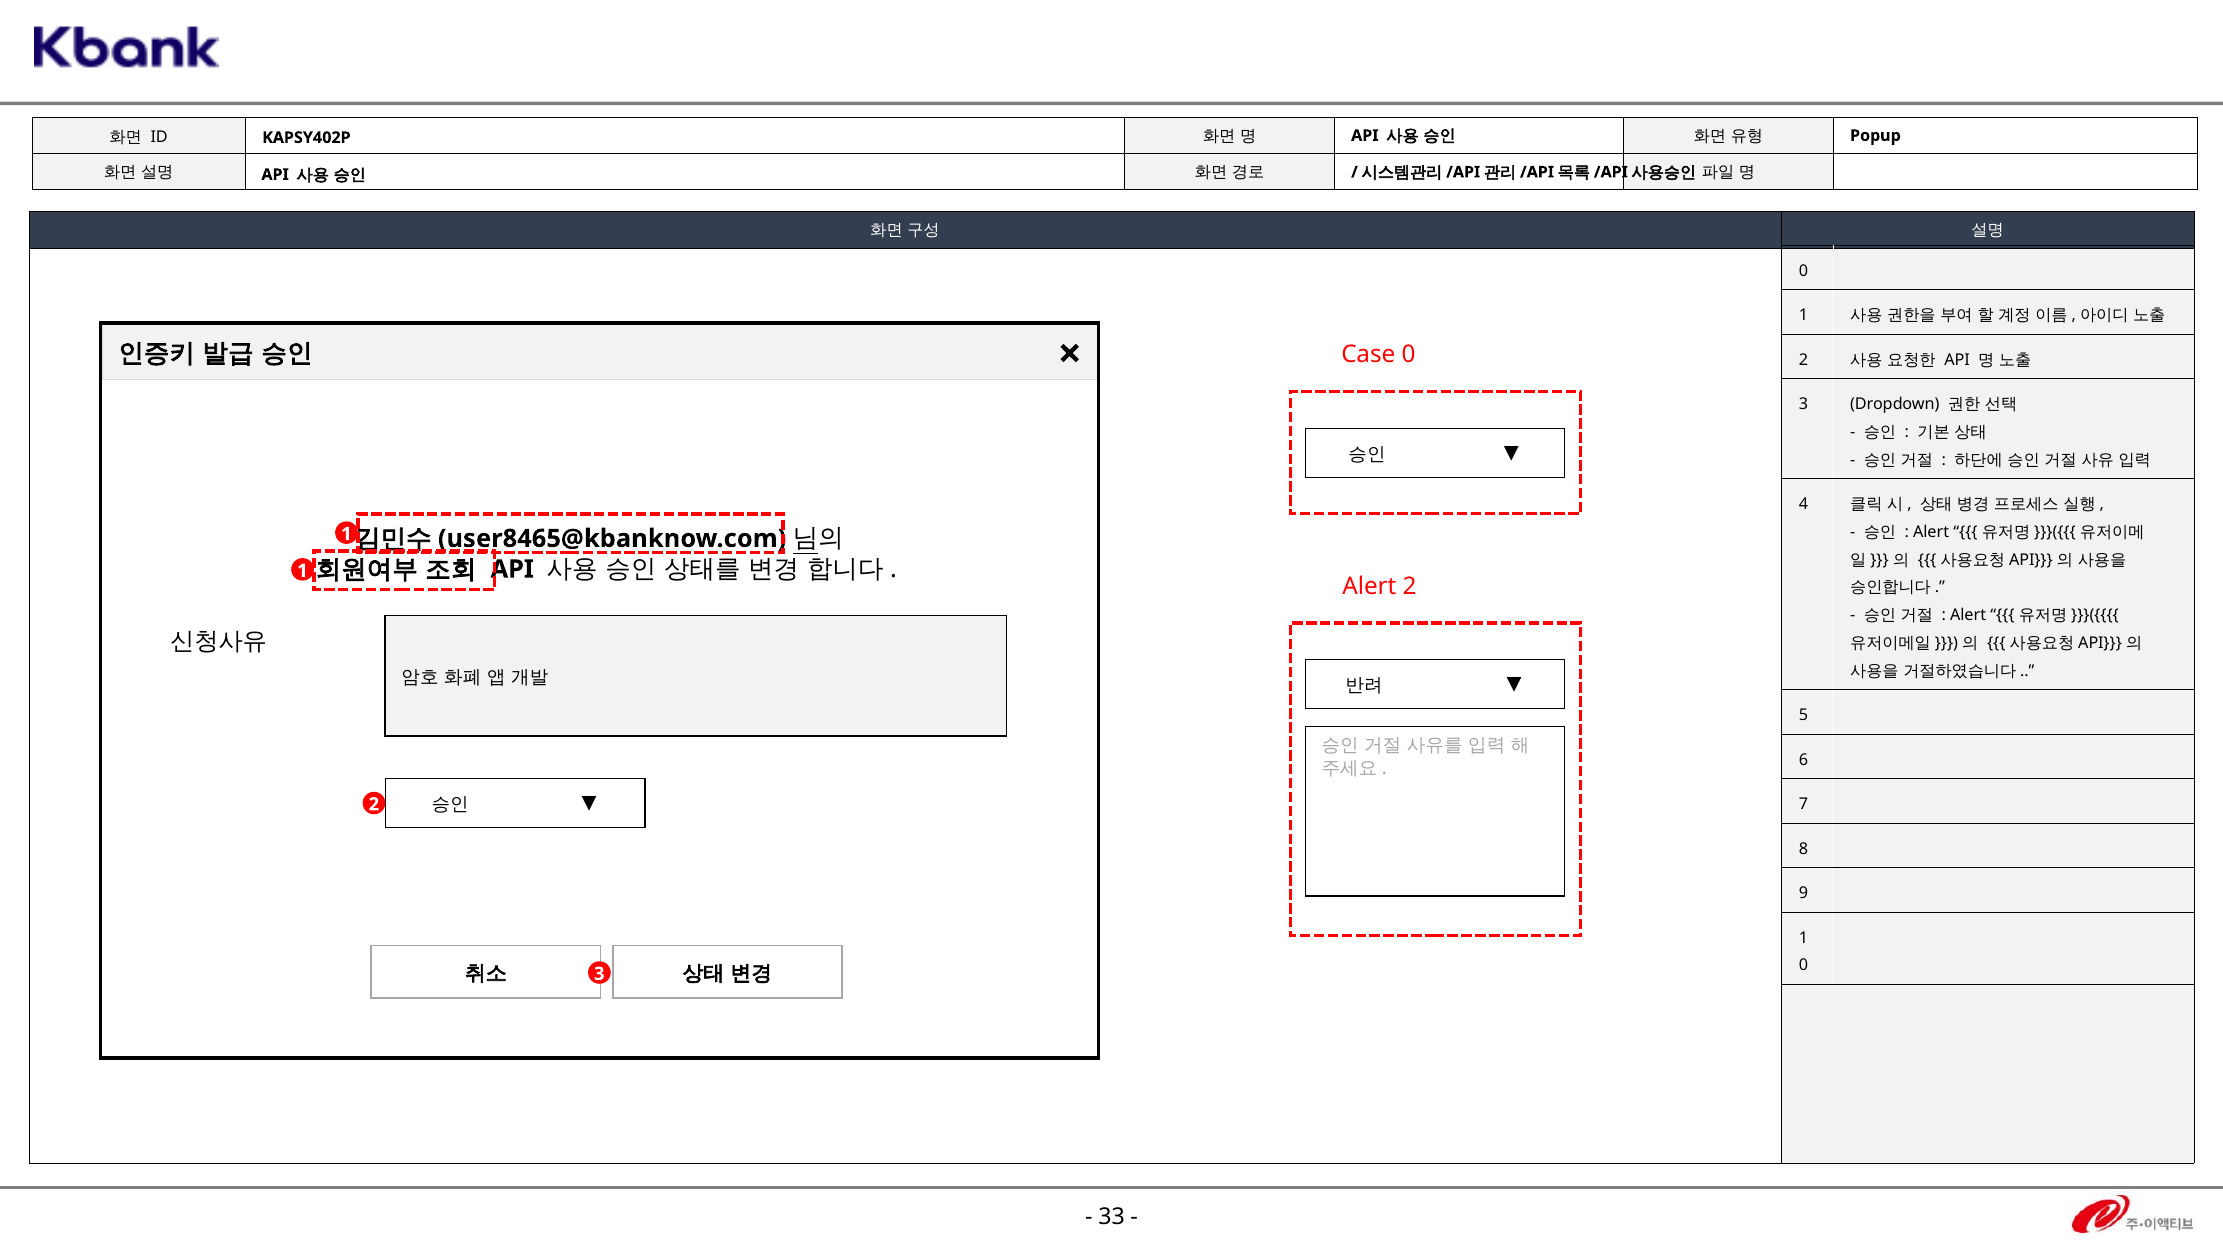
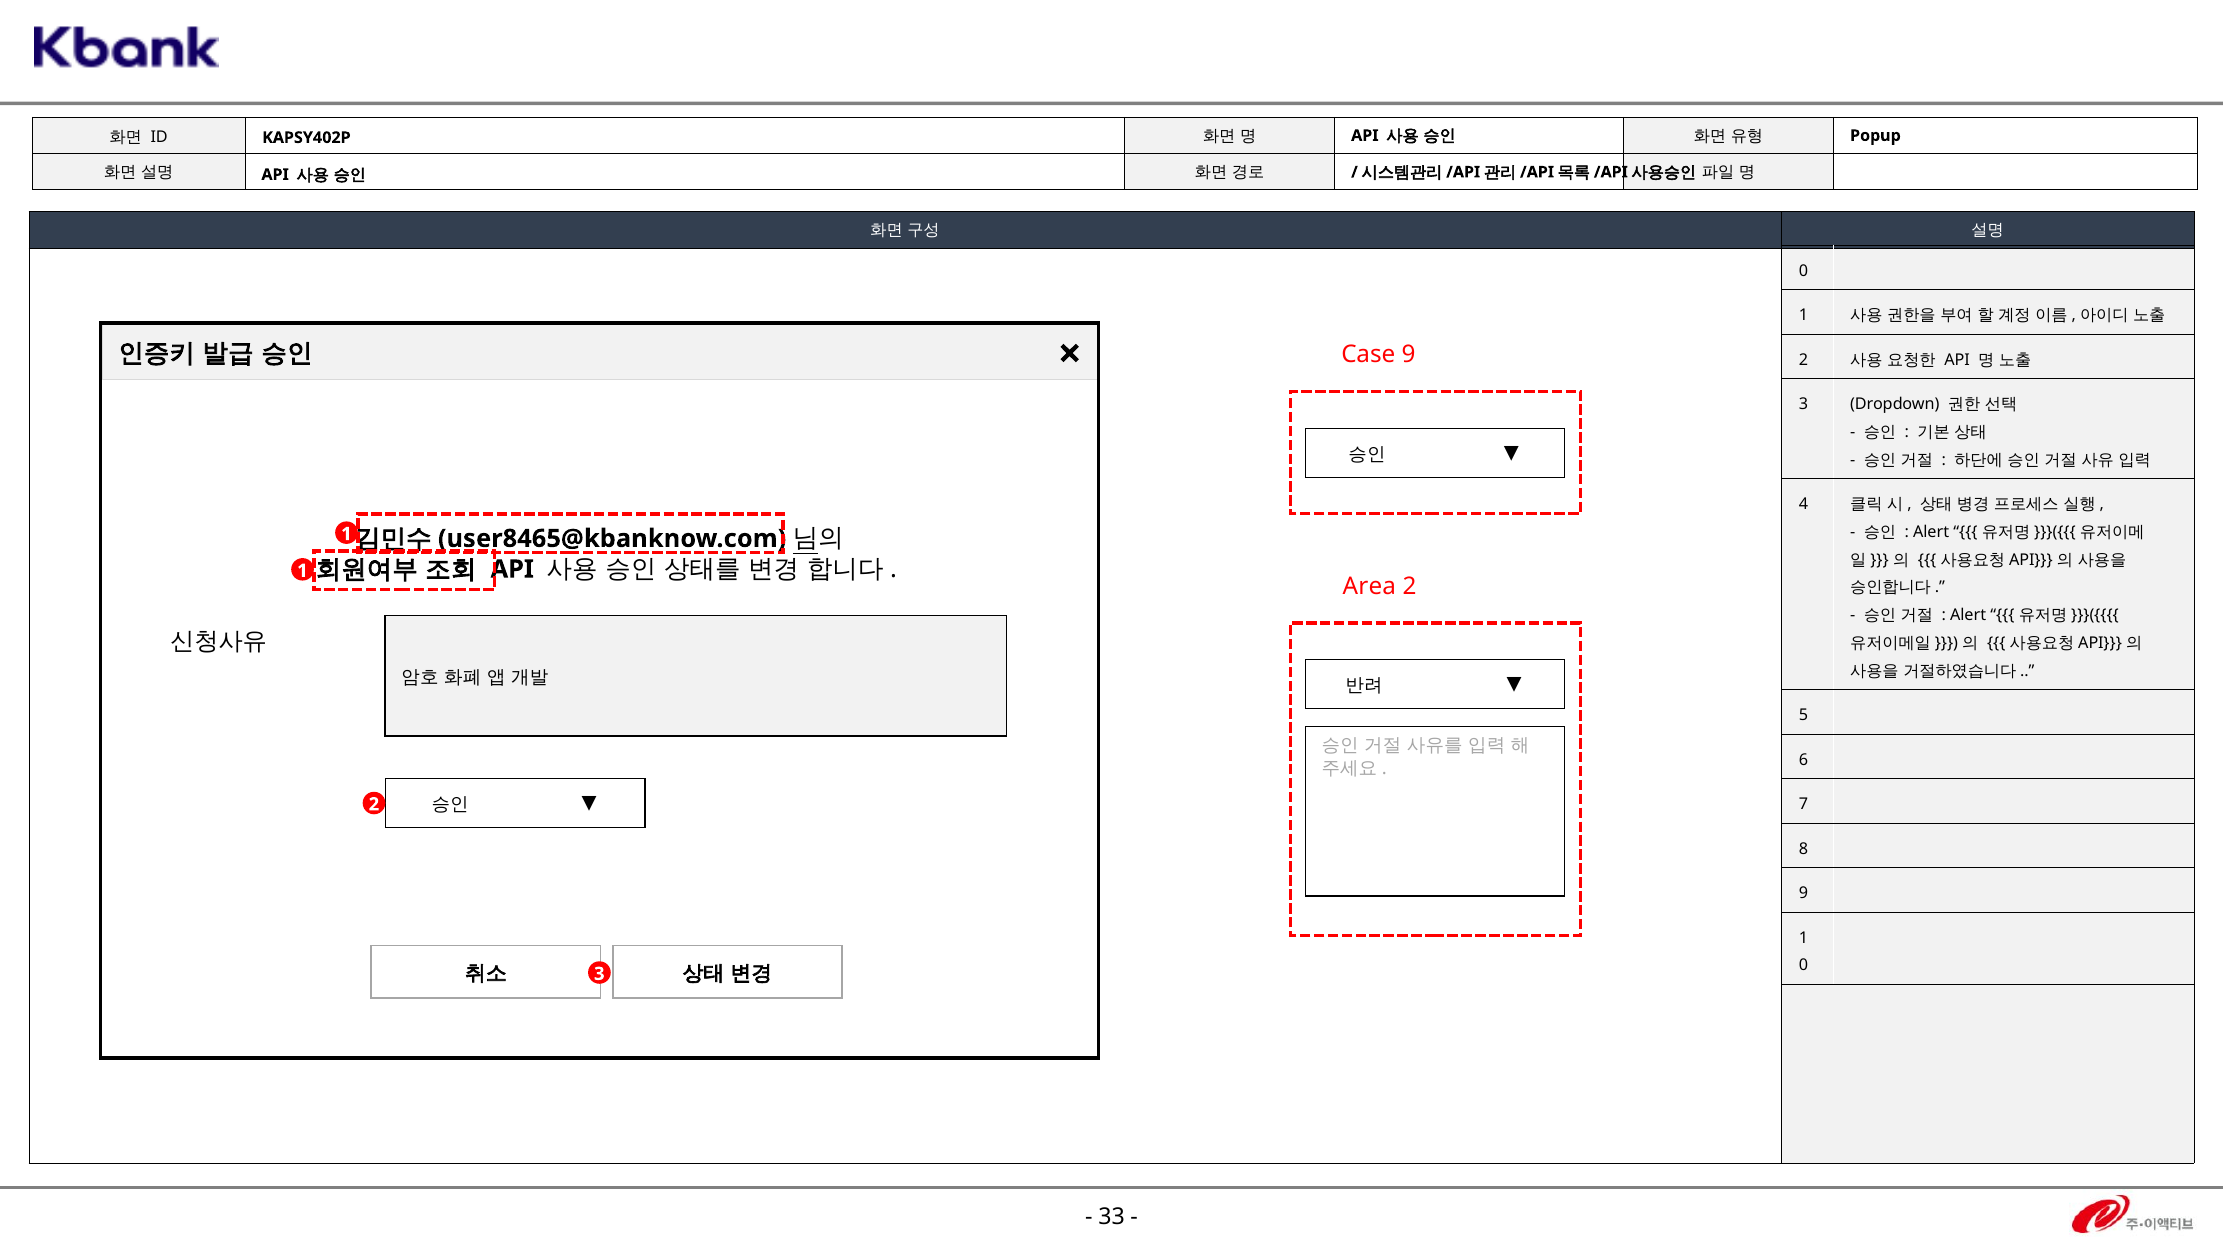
Case 0: 0 -> 9
Alert at (1369, 587): Alert -> Area
